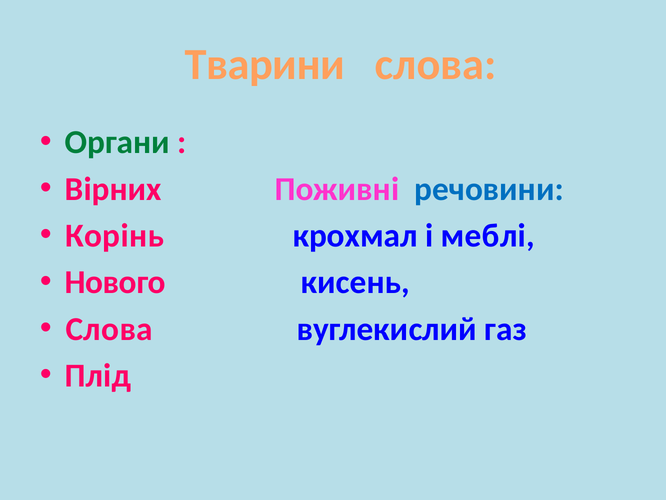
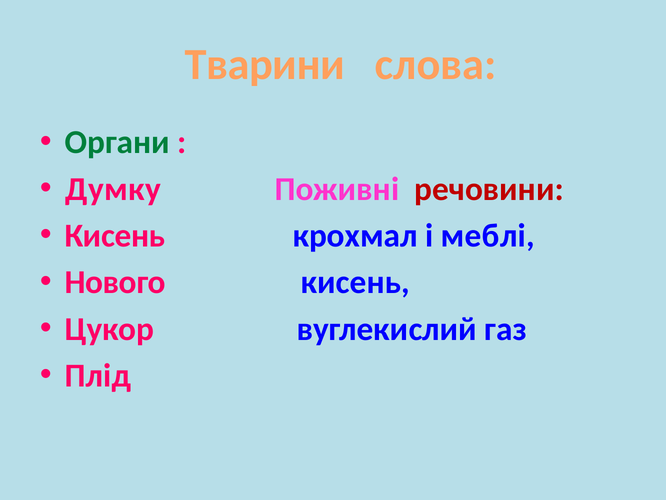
Вірних: Вірних -> Думку
речовини colour: blue -> red
Корінь at (115, 235): Корінь -> Кисень
Слова at (109, 329): Слова -> Цукор
